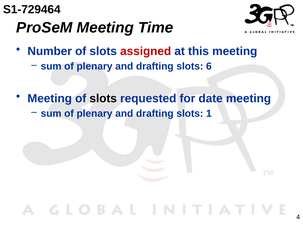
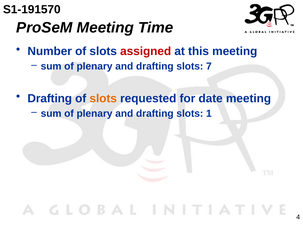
S1-729464: S1-729464 -> S1-191570
6: 6 -> 7
Meeting at (50, 99): Meeting -> Drafting
slots at (103, 99) colour: black -> orange
